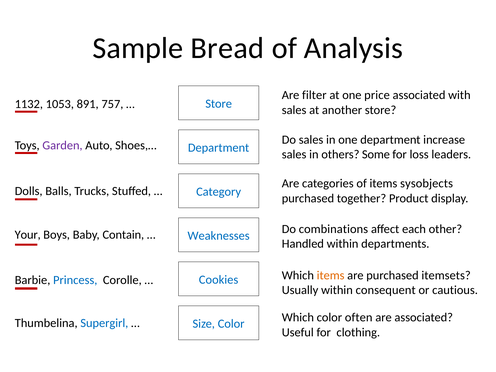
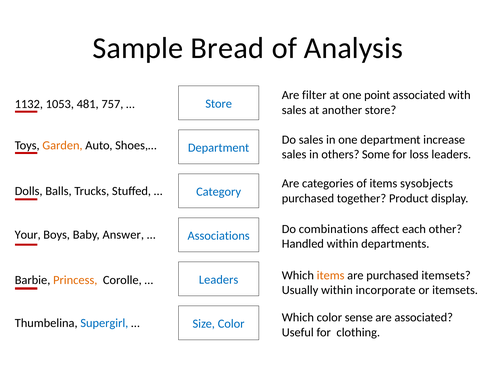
price: price -> point
891: 891 -> 481
Garden colour: purple -> orange
Contain: Contain -> Answer
Weaknesses: Weaknesses -> Associations
Princess colour: blue -> orange
Cookies at (219, 280): Cookies -> Leaders
consequent: consequent -> incorporate
or cautious: cautious -> itemsets
often: often -> sense
